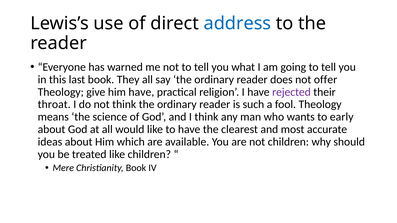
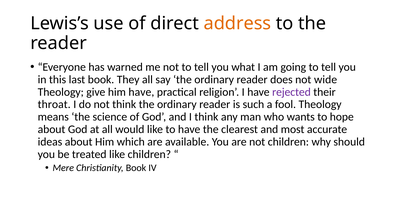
address colour: blue -> orange
offer: offer -> wide
early: early -> hope
